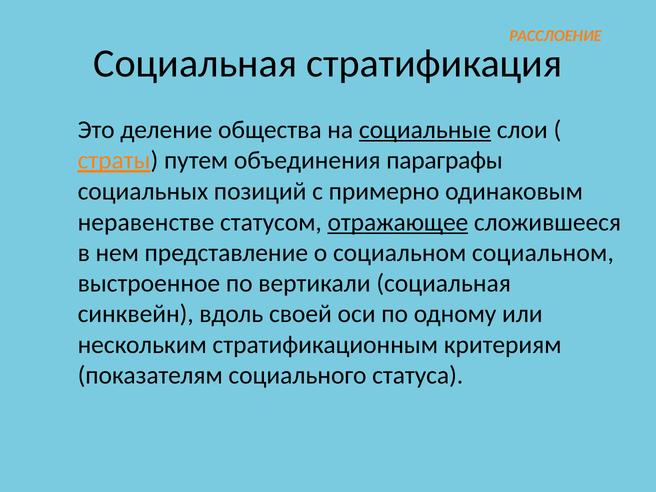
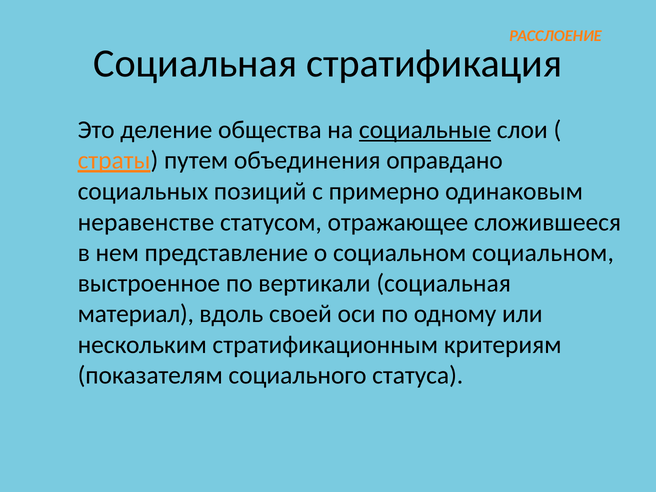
параграфы: параграфы -> оправдано
отражающее underline: present -> none
синквейн: синквейн -> материал
